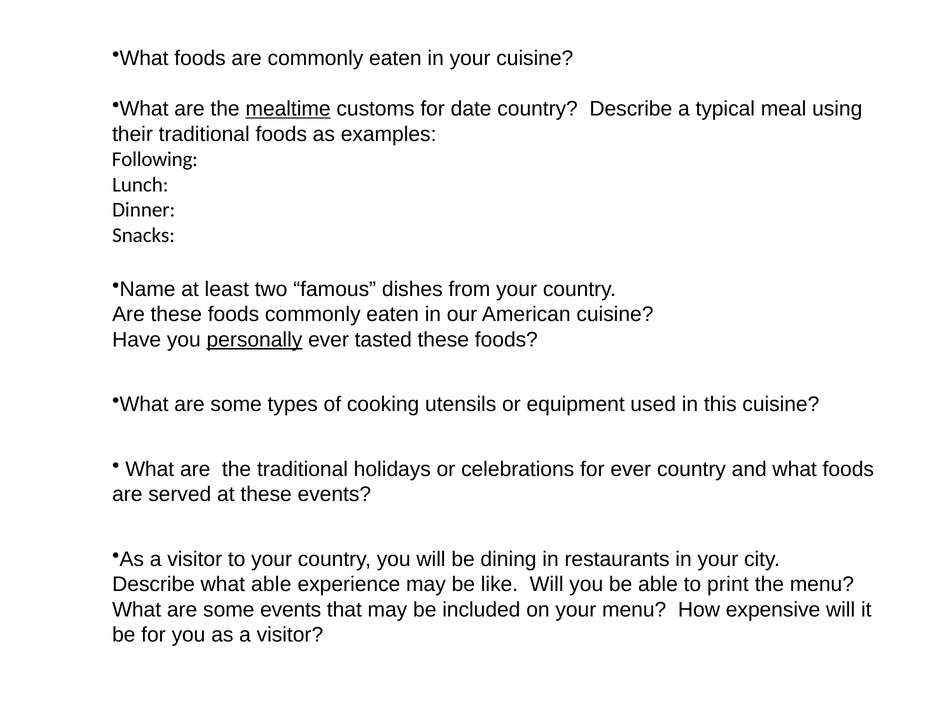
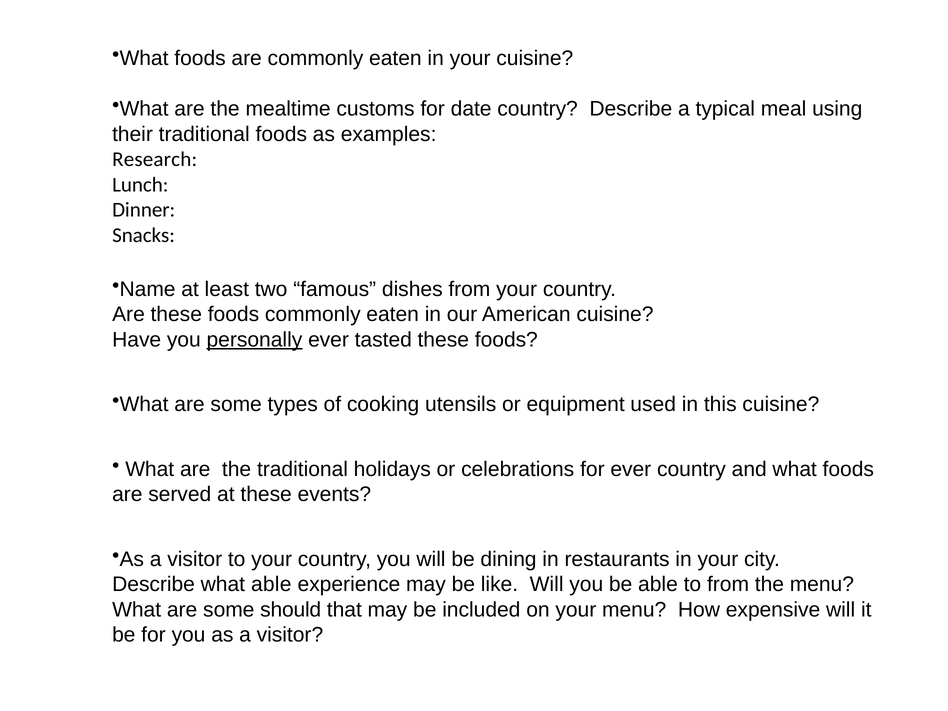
mealtime underline: present -> none
Following: Following -> Research
to print: print -> from
some events: events -> should
